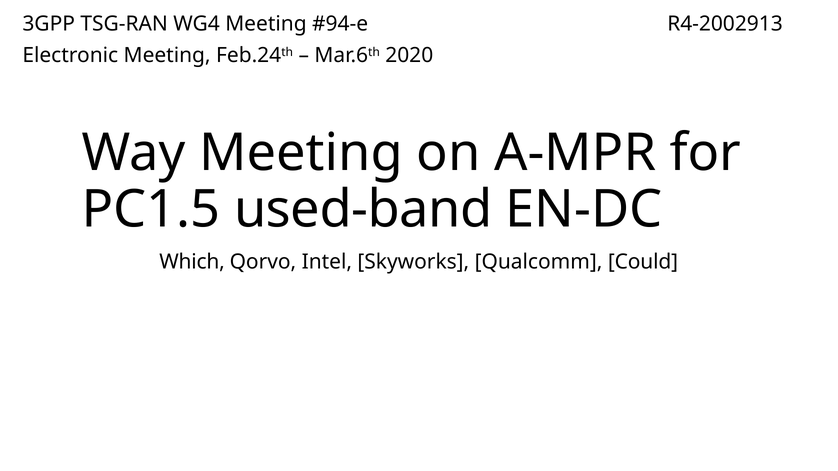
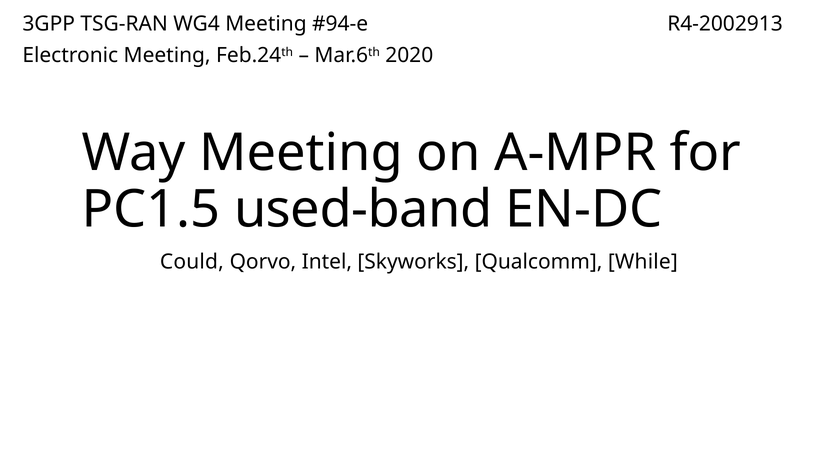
Which: Which -> Could
Could: Could -> While
